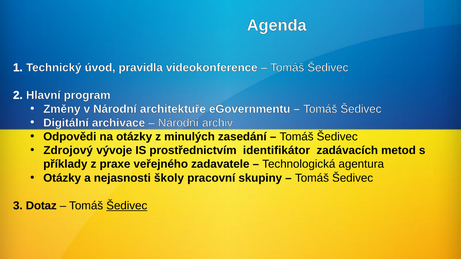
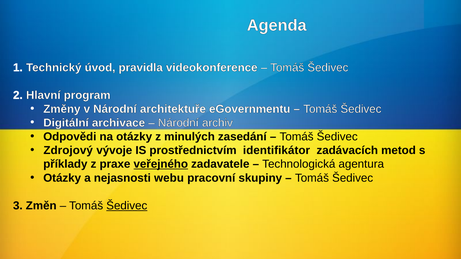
veřejného underline: none -> present
školy: školy -> webu
Dotaz: Dotaz -> Změn
